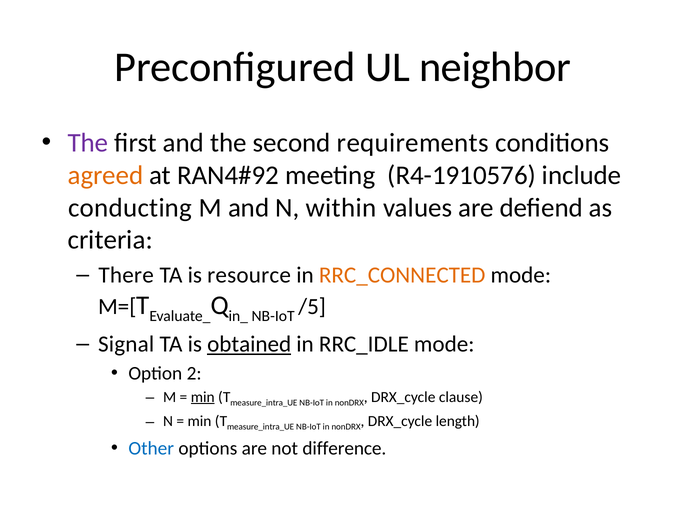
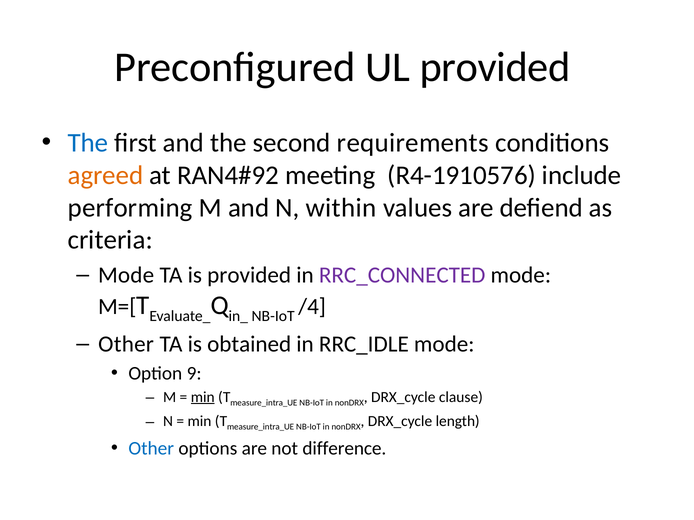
UL neighbor: neighbor -> provided
The at (88, 143) colour: purple -> blue
conducting: conducting -> performing
There at (126, 275): There -> Mode
is resource: resource -> provided
RRC_CONNECTED colour: orange -> purple
/5: /5 -> /4
Signal at (126, 345): Signal -> Other
obtained underline: present -> none
2: 2 -> 9
